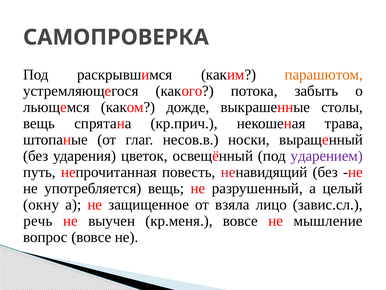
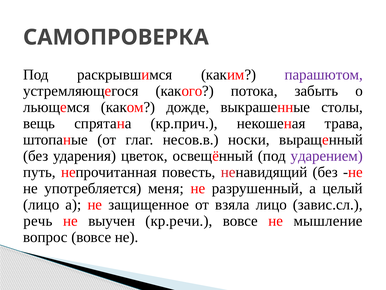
парашютом colour: orange -> purple
употребляется вещь: вещь -> меня
окну at (41, 204): окну -> лицо
кр.меня: кр.меня -> кр.речи
